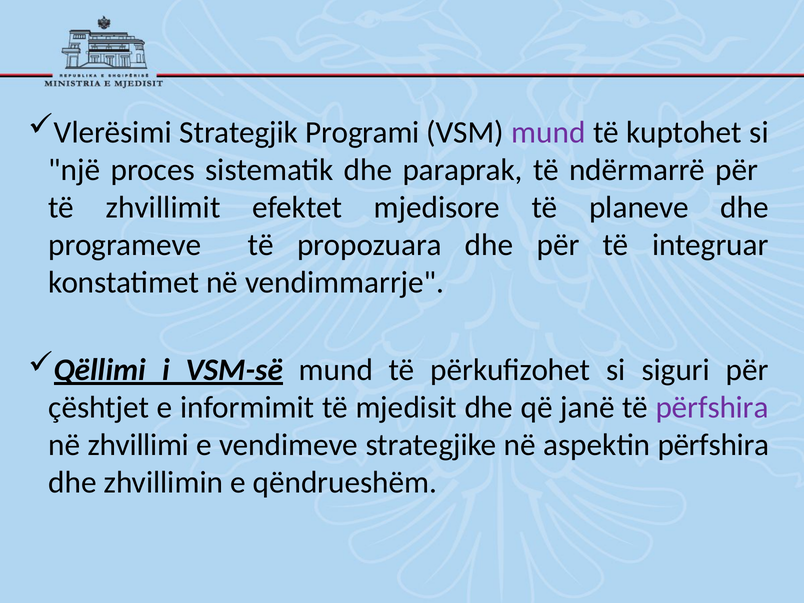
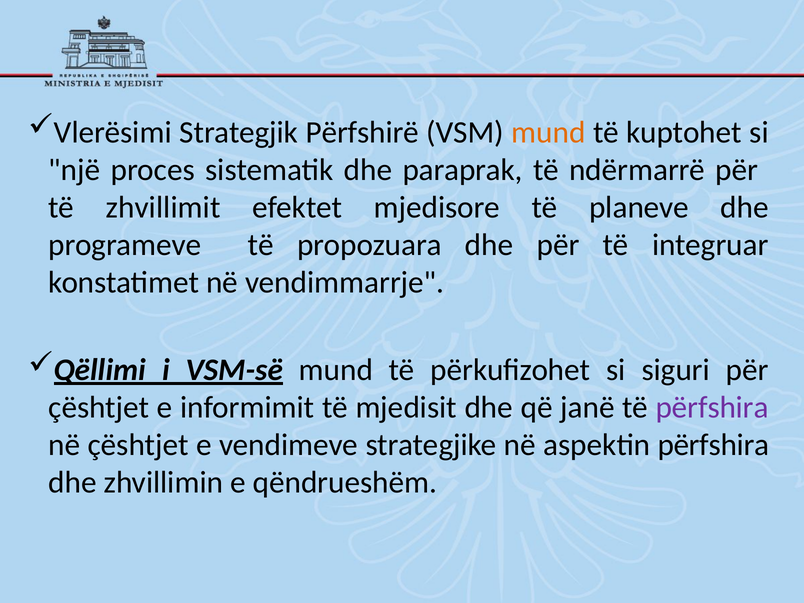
Programi: Programi -> Përfshirë
mund at (549, 132) colour: purple -> orange
në zhvillimi: zhvillimi -> çështjet
